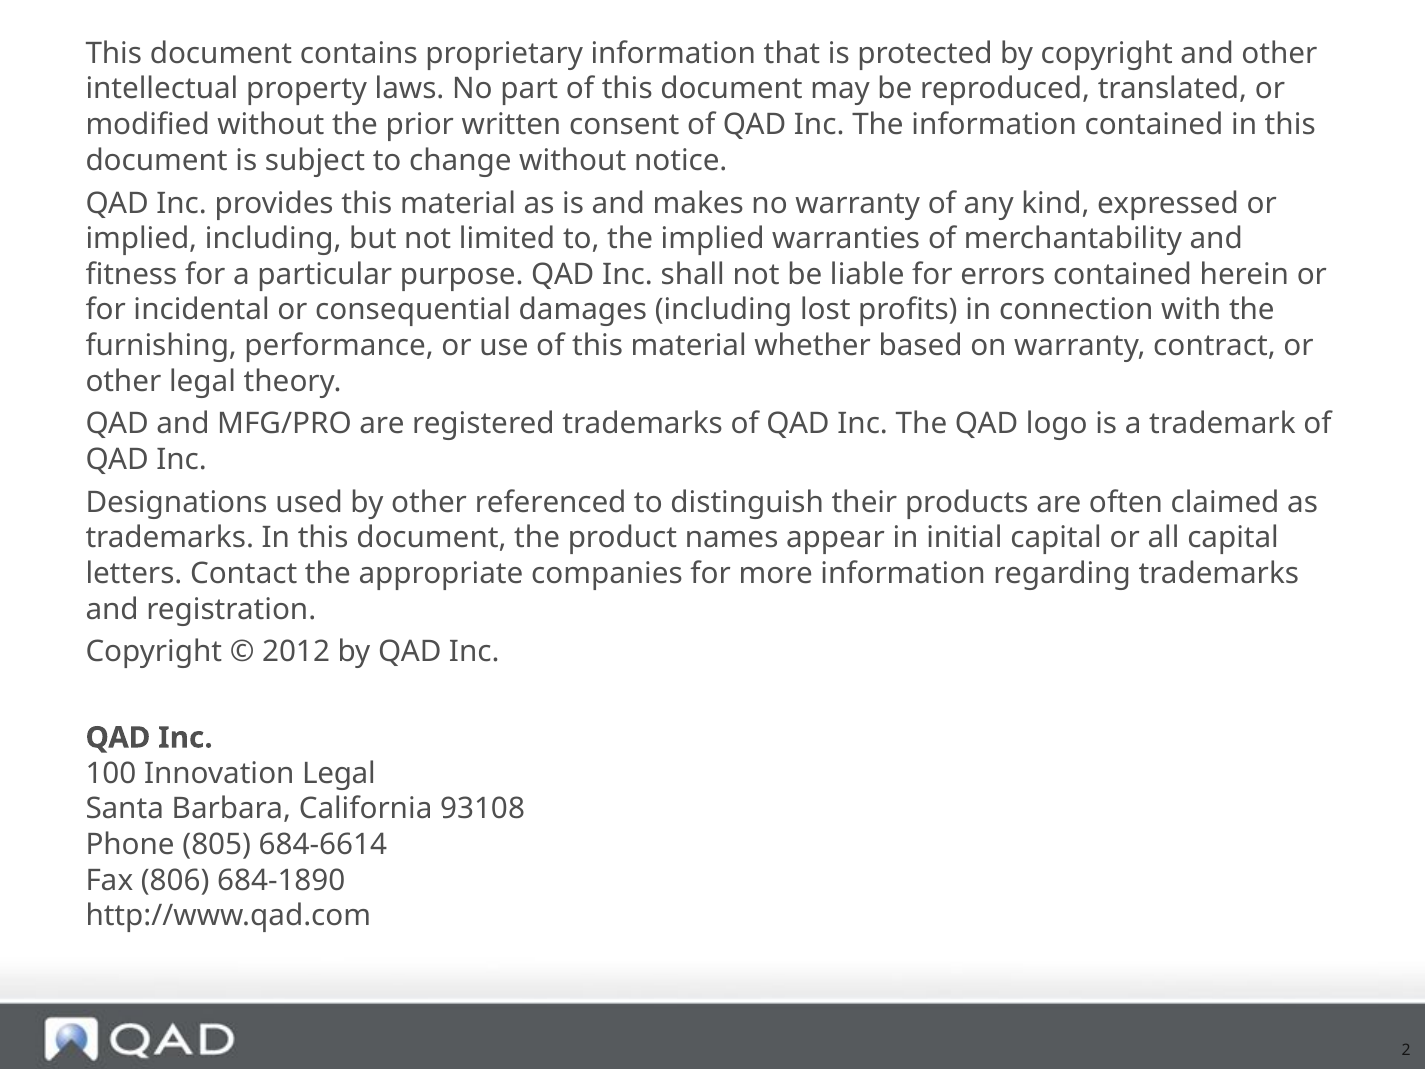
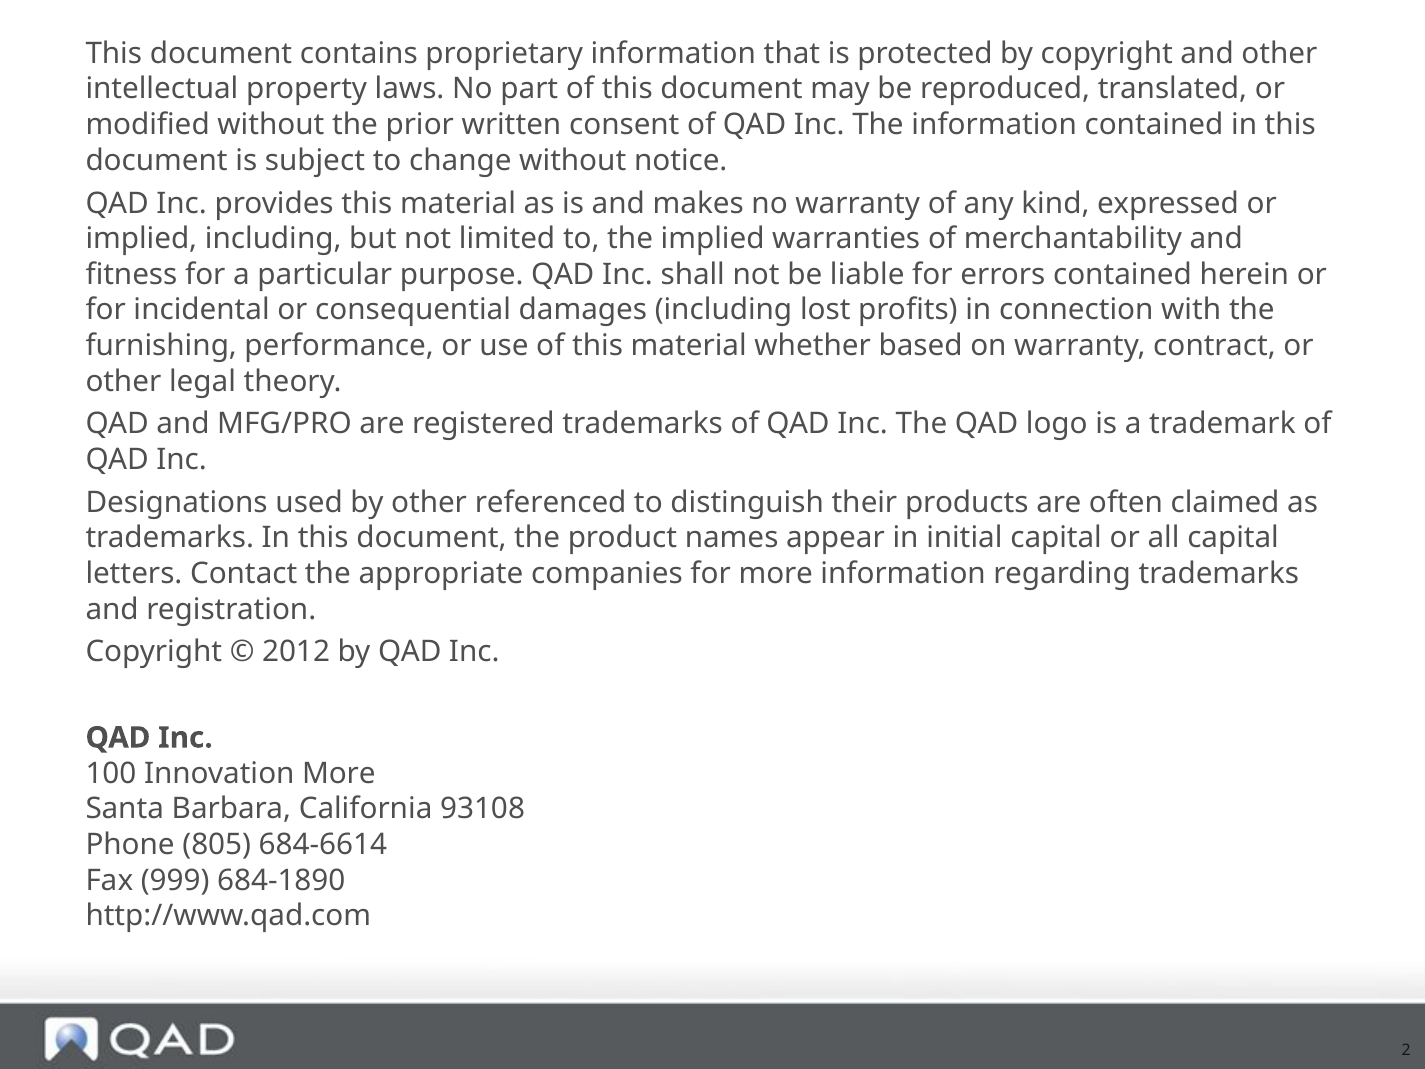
Innovation Legal: Legal -> More
806: 806 -> 999
